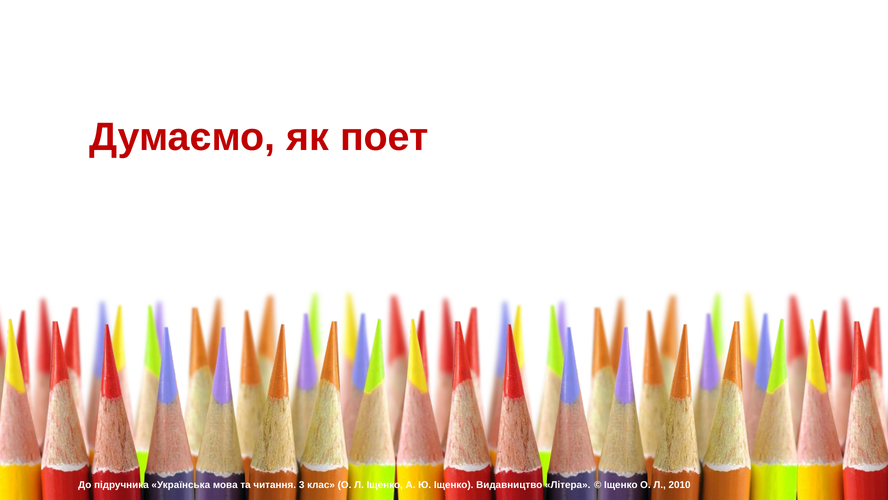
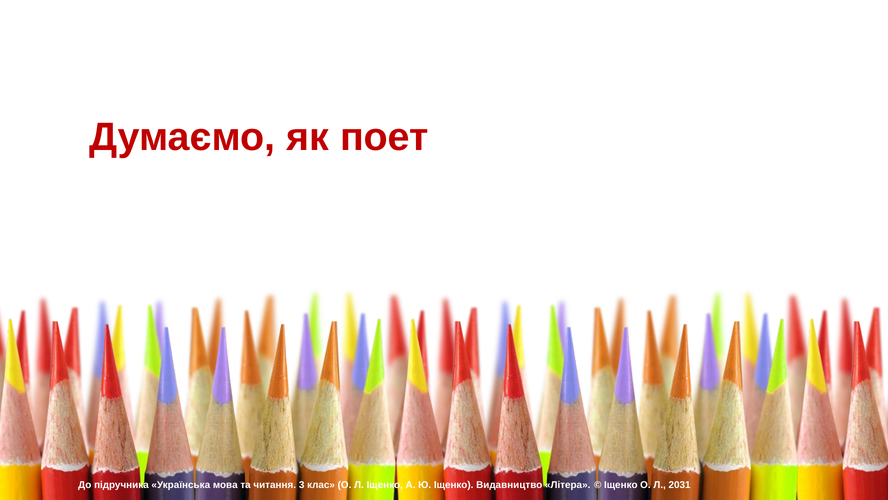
2010: 2010 -> 2031
